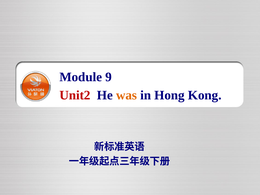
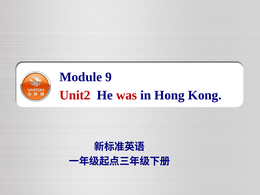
was colour: orange -> red
